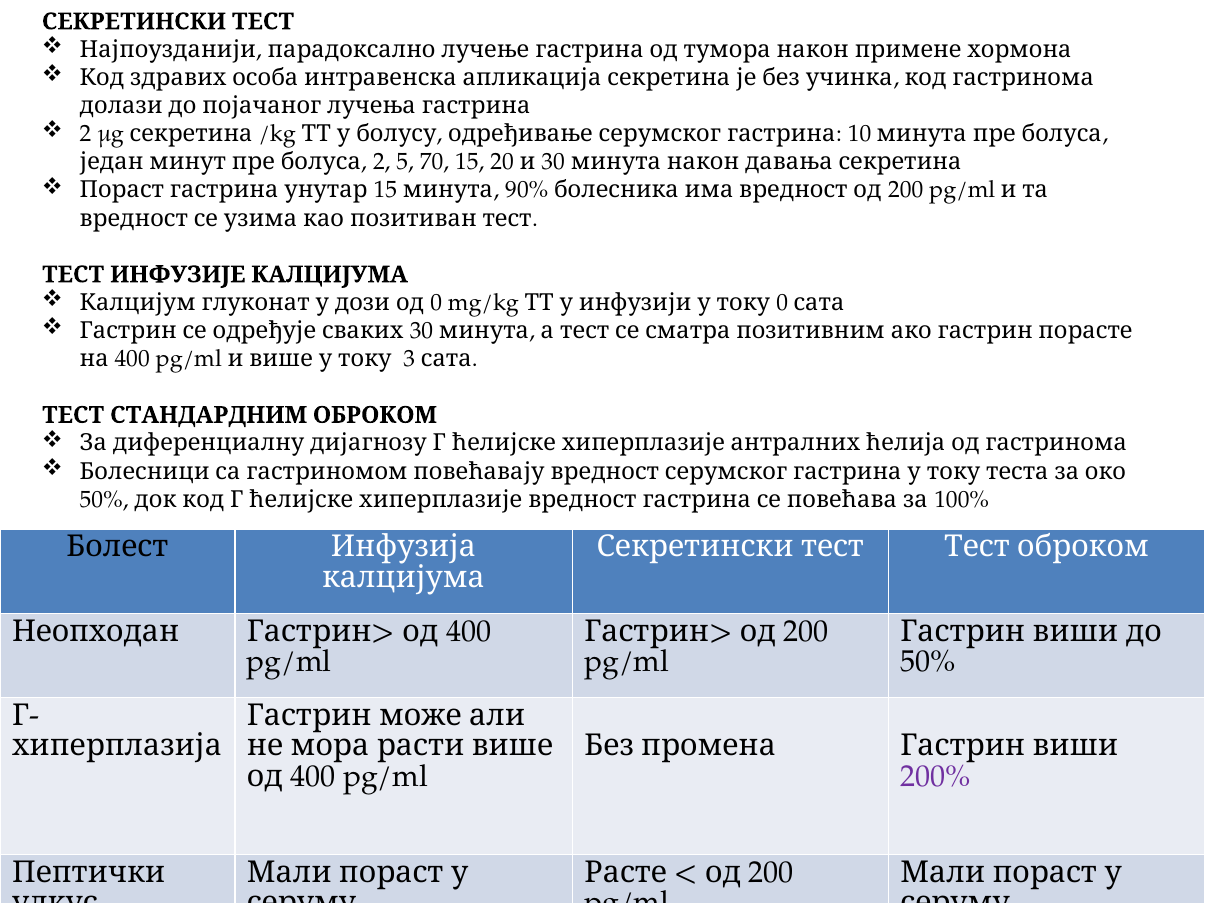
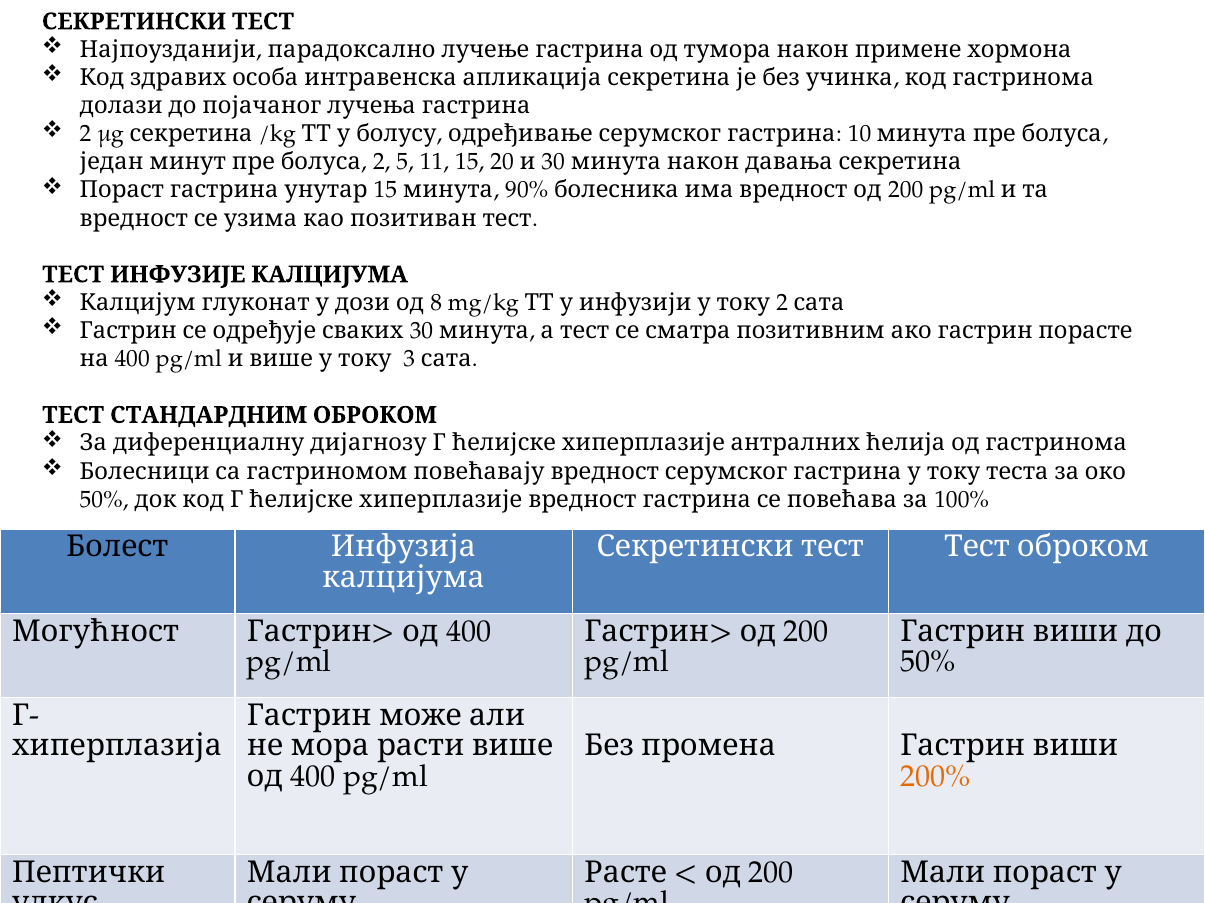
70: 70 -> 11
0 at (436, 303): 0 -> 8
mg/kg 0: 0 -> 2
Неопходан: Неопходан -> Могућност
200% colour: purple -> orange
